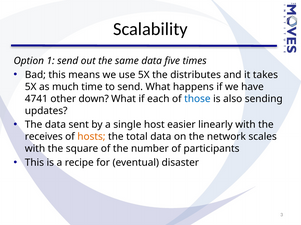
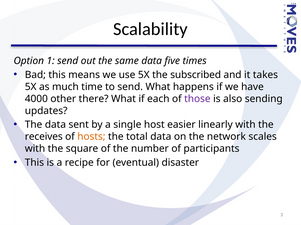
distributes: distributes -> subscribed
4741: 4741 -> 4000
down: down -> there
those colour: blue -> purple
